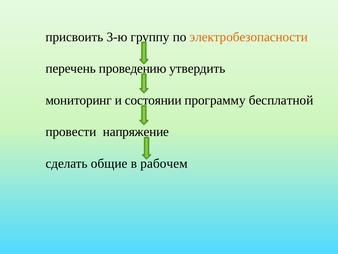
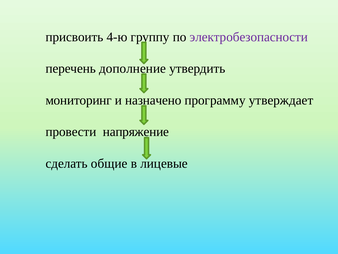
3-ю: 3-ю -> 4-ю
электробезопасности colour: orange -> purple
проведению: проведению -> дополнение
состоянии: состоянии -> назначено
бесплатной: бесплатной -> утверждает
рабочем: рабочем -> лицевые
